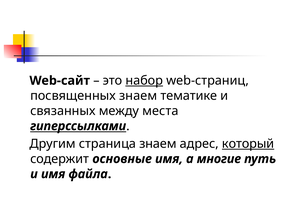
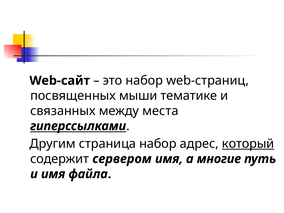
набор at (144, 81) underline: present -> none
посвященных знаем: знаем -> мыши
страница знаем: знаем -> набор
основные: основные -> сервером
